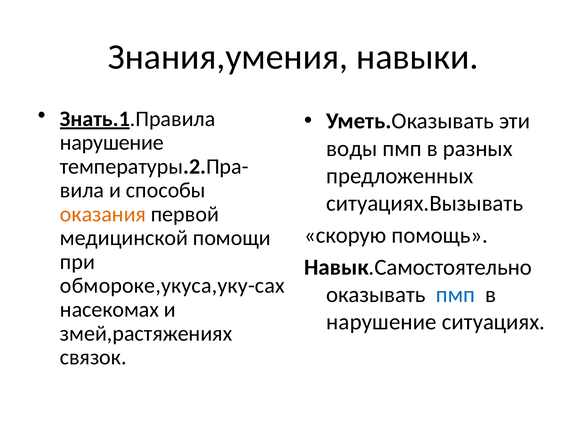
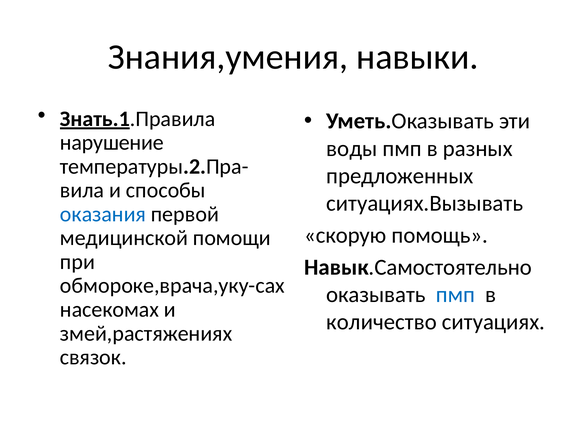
оказания colour: orange -> blue
обмороке,укуса,уку-сах: обмороке,укуса,уку-сах -> обмороке,врача,уку-сах
нарушение at (381, 321): нарушение -> количество
